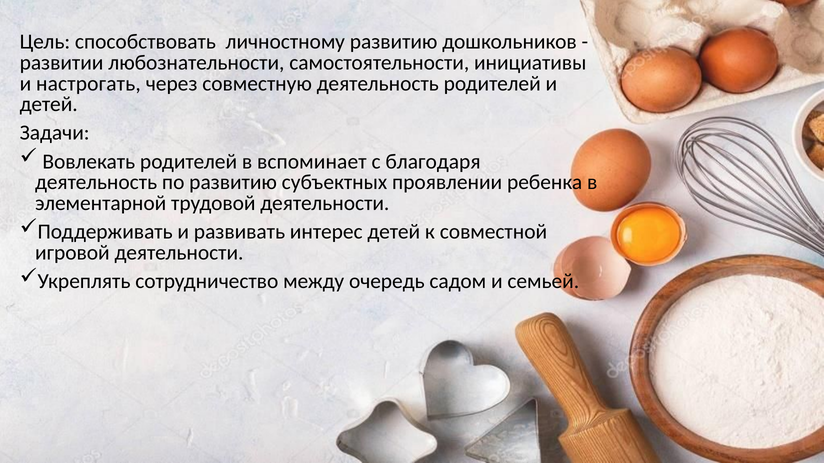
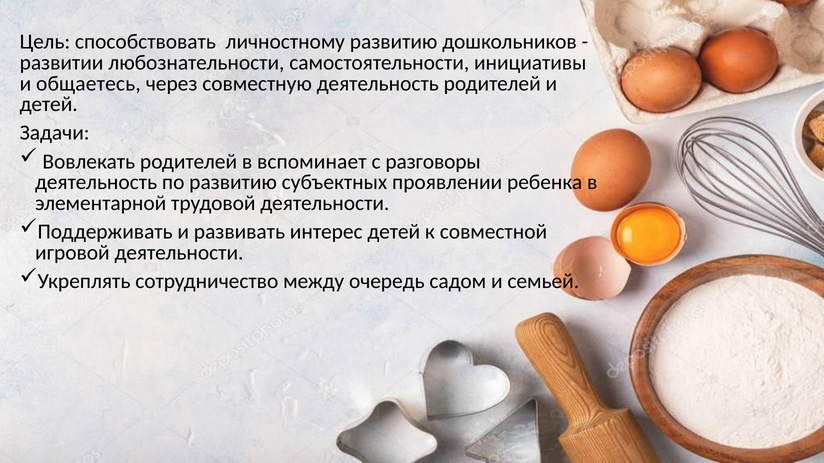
настрогать: настрогать -> общаетесь
благодаря: благодаря -> разговоры
